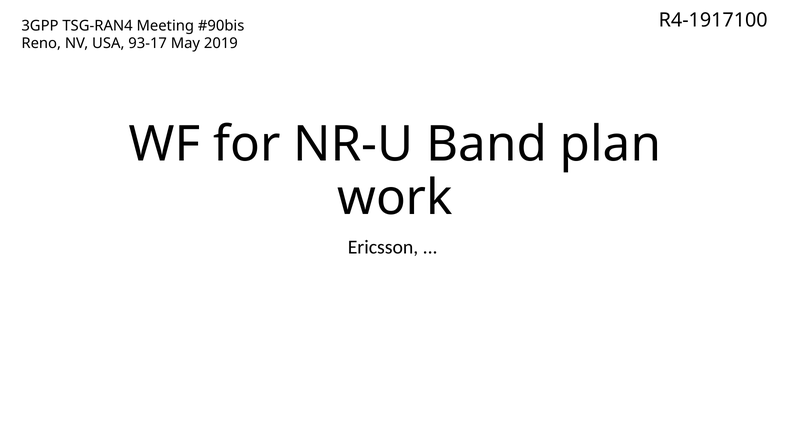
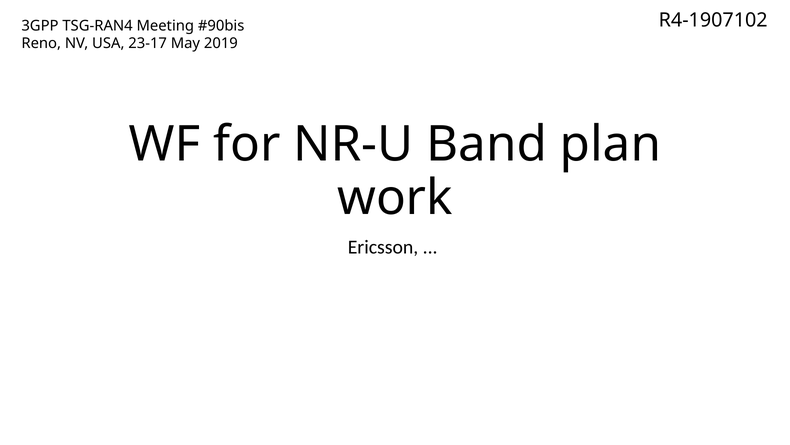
R4-1917100: R4-1917100 -> R4-1907102
93-17: 93-17 -> 23-17
